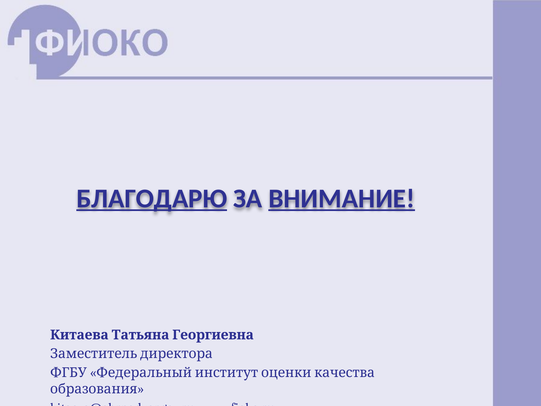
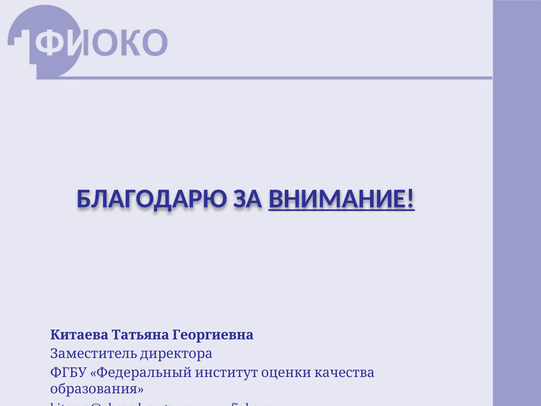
БЛАГОДАРЮ underline: present -> none
